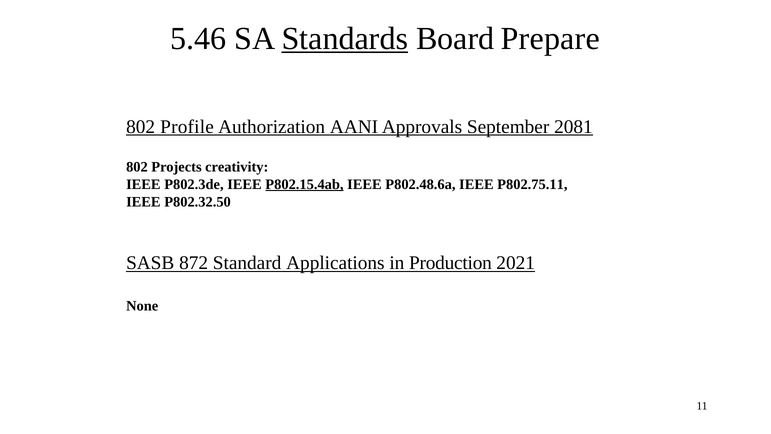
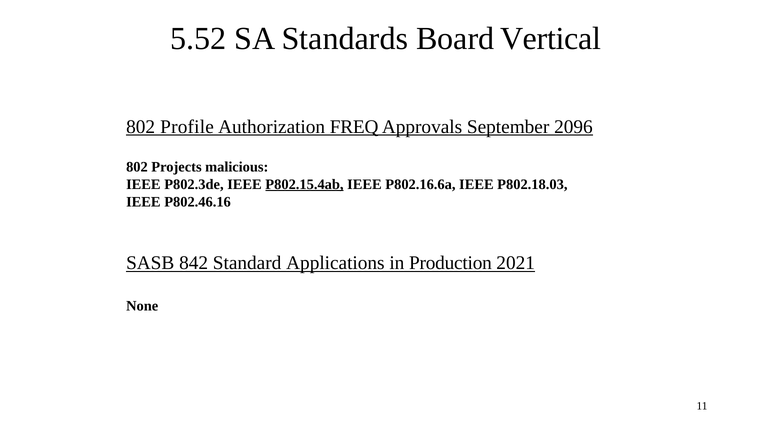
5.46: 5.46 -> 5.52
Standards underline: present -> none
Prepare: Prepare -> Vertical
AANI: AANI -> FREQ
2081: 2081 -> 2096
creativity: creativity -> malicious
P802.48.6a: P802.48.6a -> P802.16.6a
P802.75.11: P802.75.11 -> P802.18.03
P802.32.50: P802.32.50 -> P802.46.16
872: 872 -> 842
